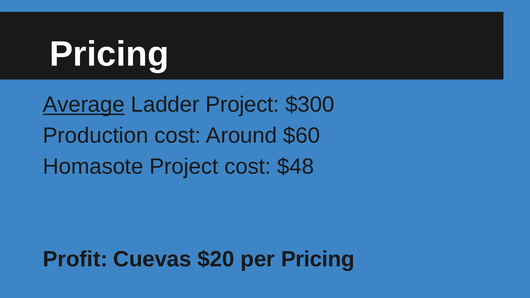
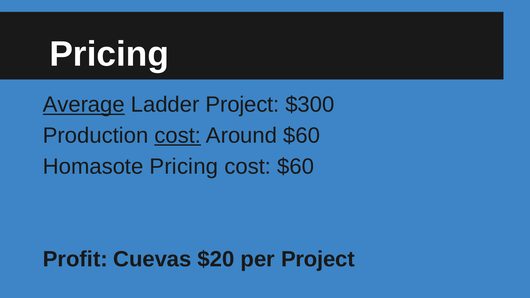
cost at (178, 136) underline: none -> present
Homasote Project: Project -> Pricing
cost $48: $48 -> $60
per Pricing: Pricing -> Project
